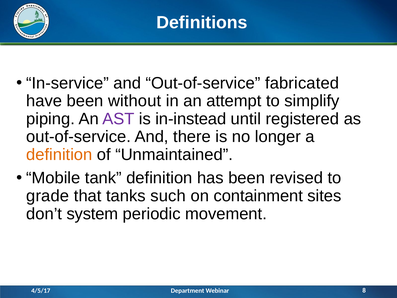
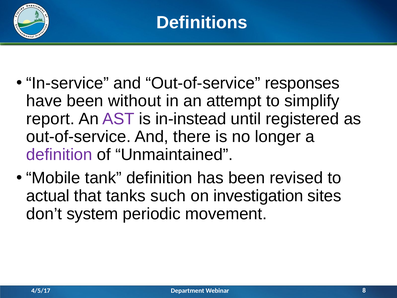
fabricated: fabricated -> responses
piping: piping -> report
definition at (59, 154) colour: orange -> purple
grade: grade -> actual
containment: containment -> investigation
